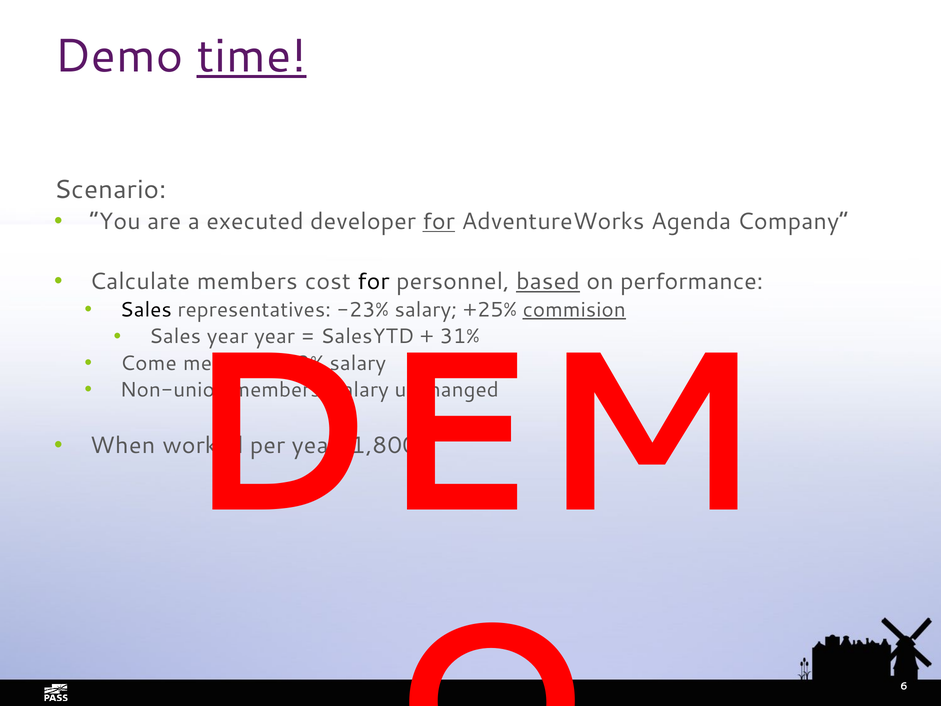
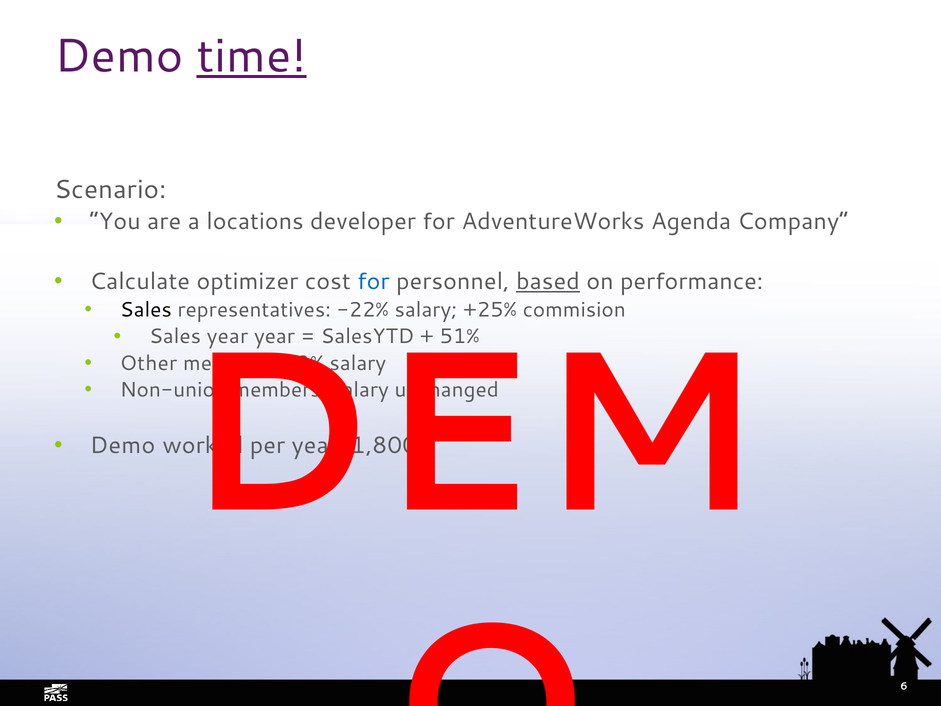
executed: executed -> locations
for at (439, 221) underline: present -> none
Calculate members: members -> optimizer
for at (373, 282) colour: black -> blue
-23%: -23% -> -22%
commision underline: present -> none
31%: 31% -> 51%
Come: Come -> Other
When at (123, 445): When -> Demo
